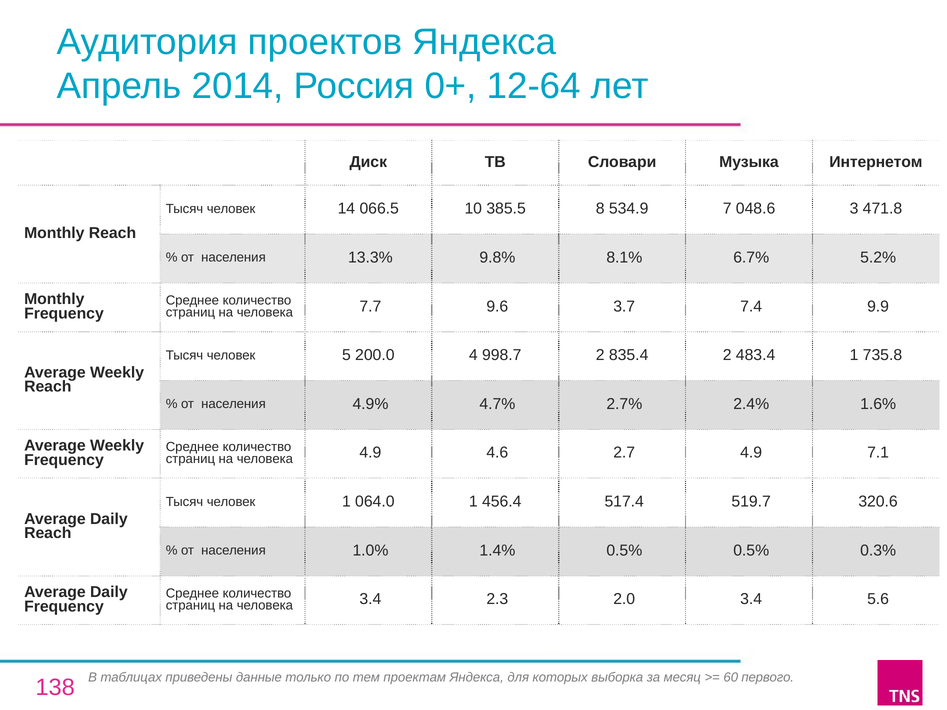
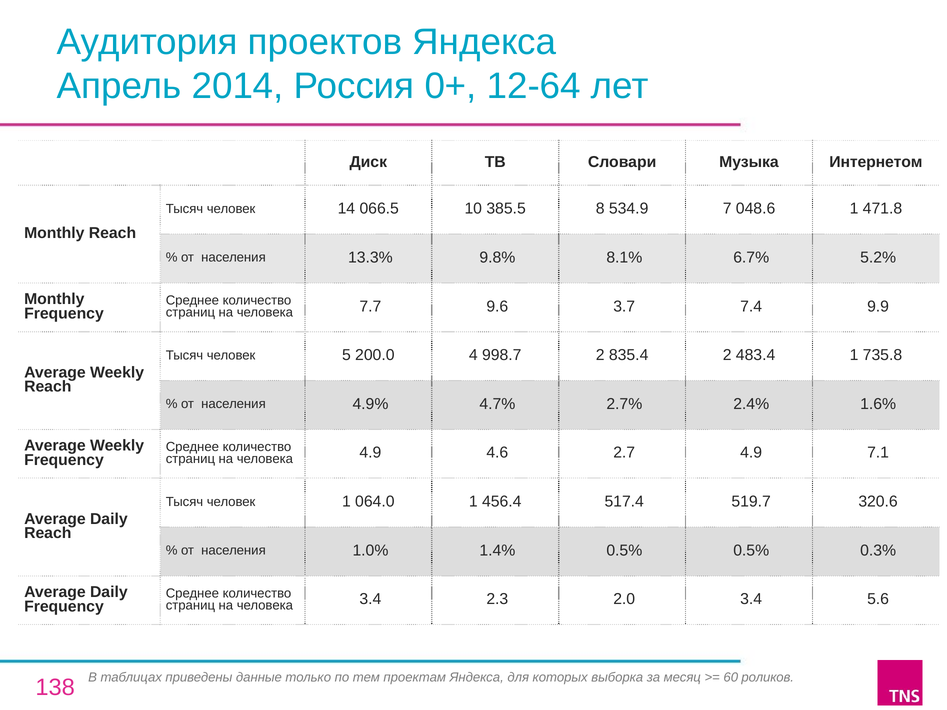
048.6 3: 3 -> 1
первого: первого -> роликов
